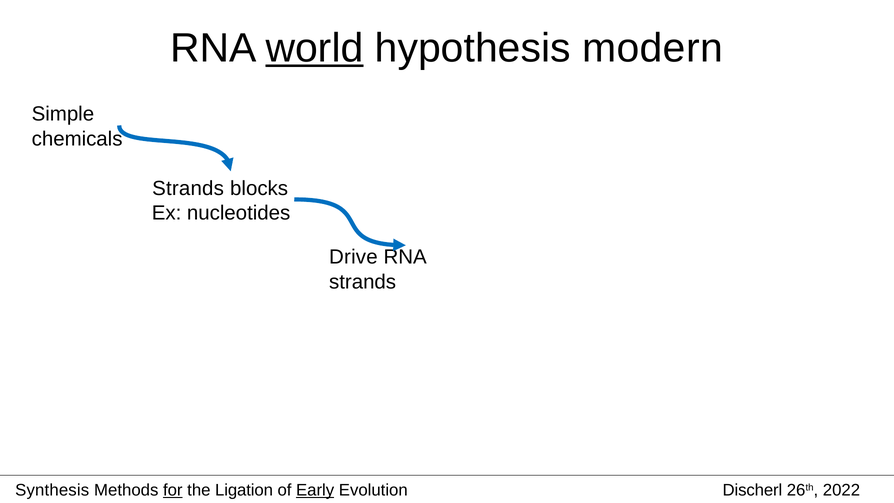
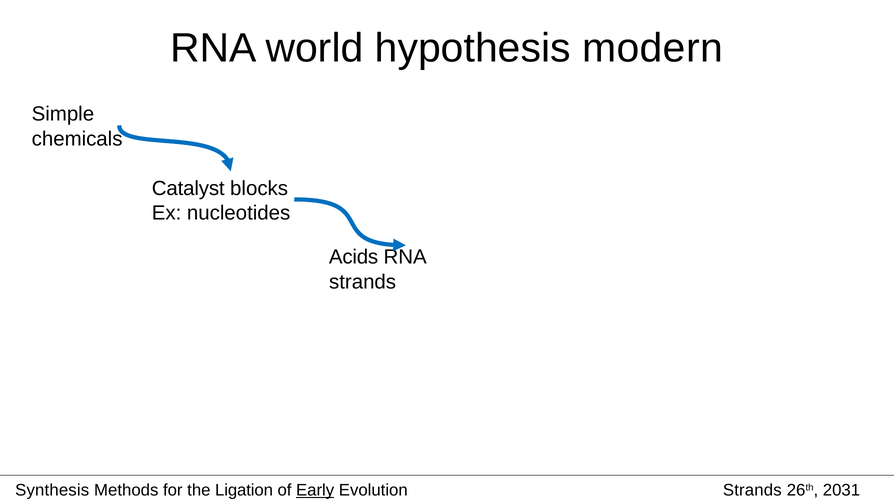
world underline: present -> none
Strands at (188, 188): Strands -> Catalyst
Drive: Drive -> Acids
for underline: present -> none
Evolution Discherl: Discherl -> Strands
2022: 2022 -> 2031
